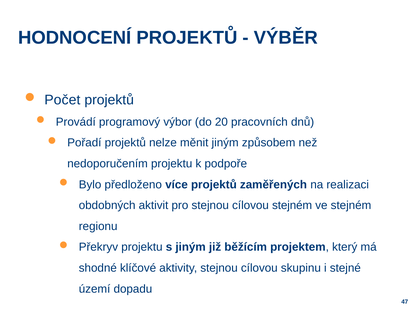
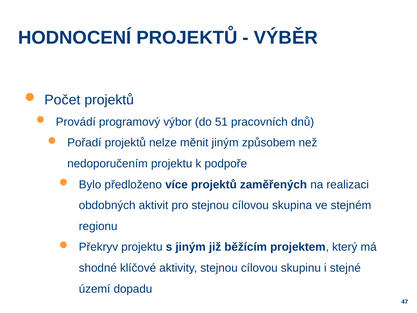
20: 20 -> 51
cílovou stejném: stejném -> skupina
